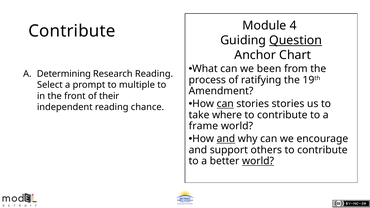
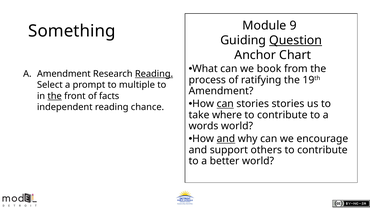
4: 4 -> 9
Contribute at (72, 31): Contribute -> Something
been: been -> book
A Determining: Determining -> Amendment
Reading at (154, 74) underline: none -> present
the at (55, 96) underline: none -> present
their: their -> facts
frame: frame -> words
world at (258, 161) underline: present -> none
